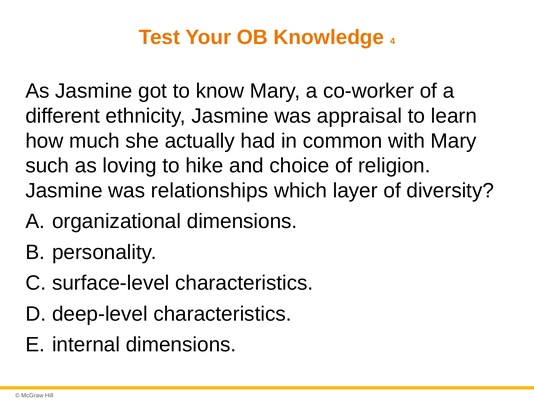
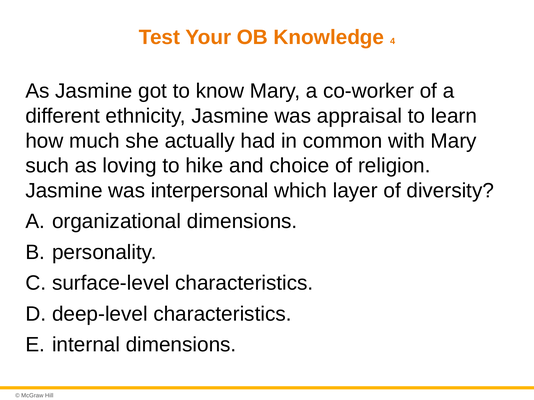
relationships: relationships -> interpersonal
